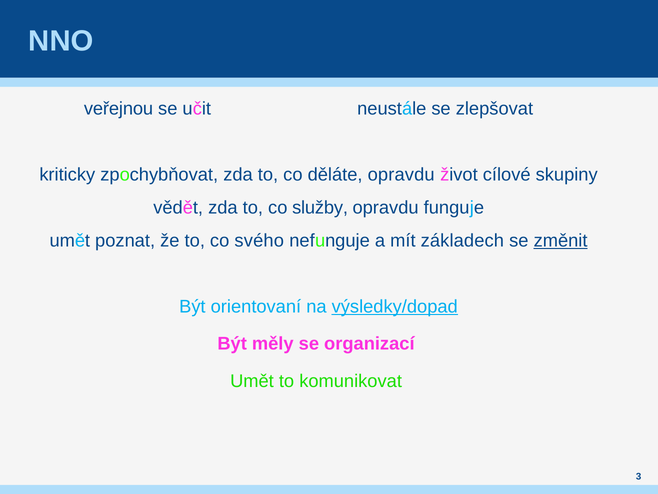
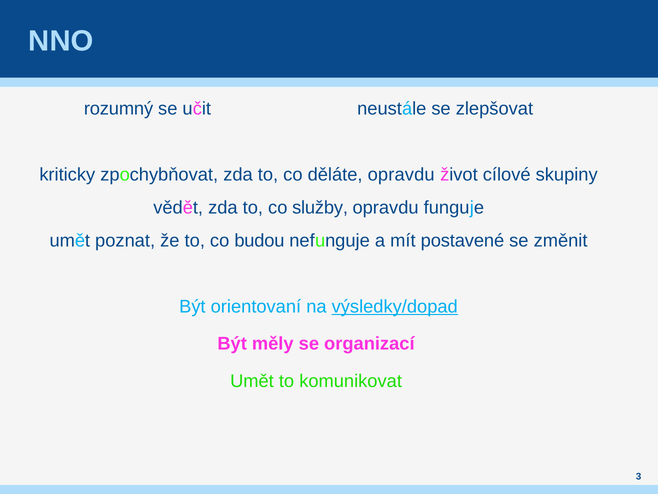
veřejnou: veřejnou -> rozumný
svého: svého -> budou
základech: základech -> postavené
změnit underline: present -> none
